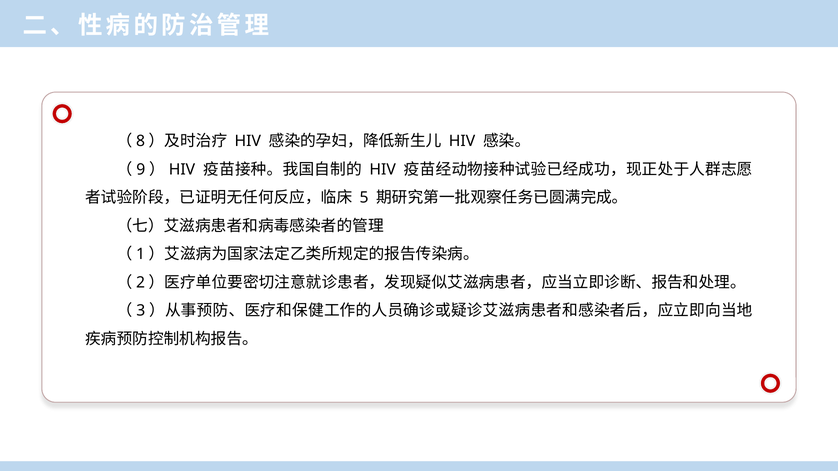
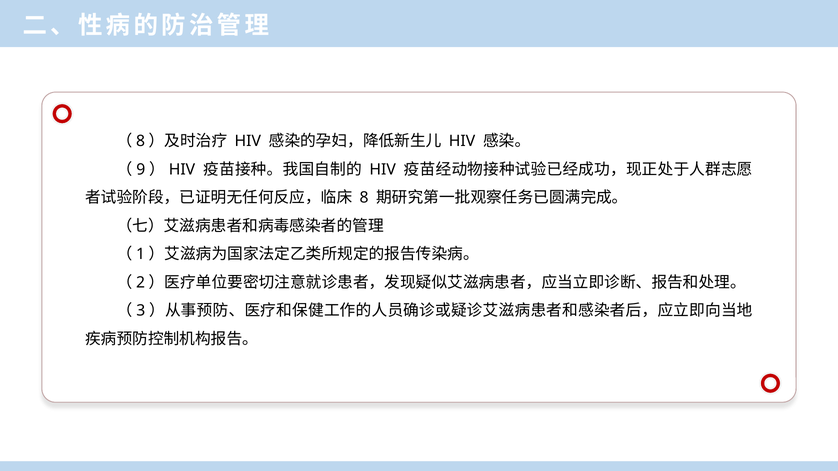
5: 5 -> 8
